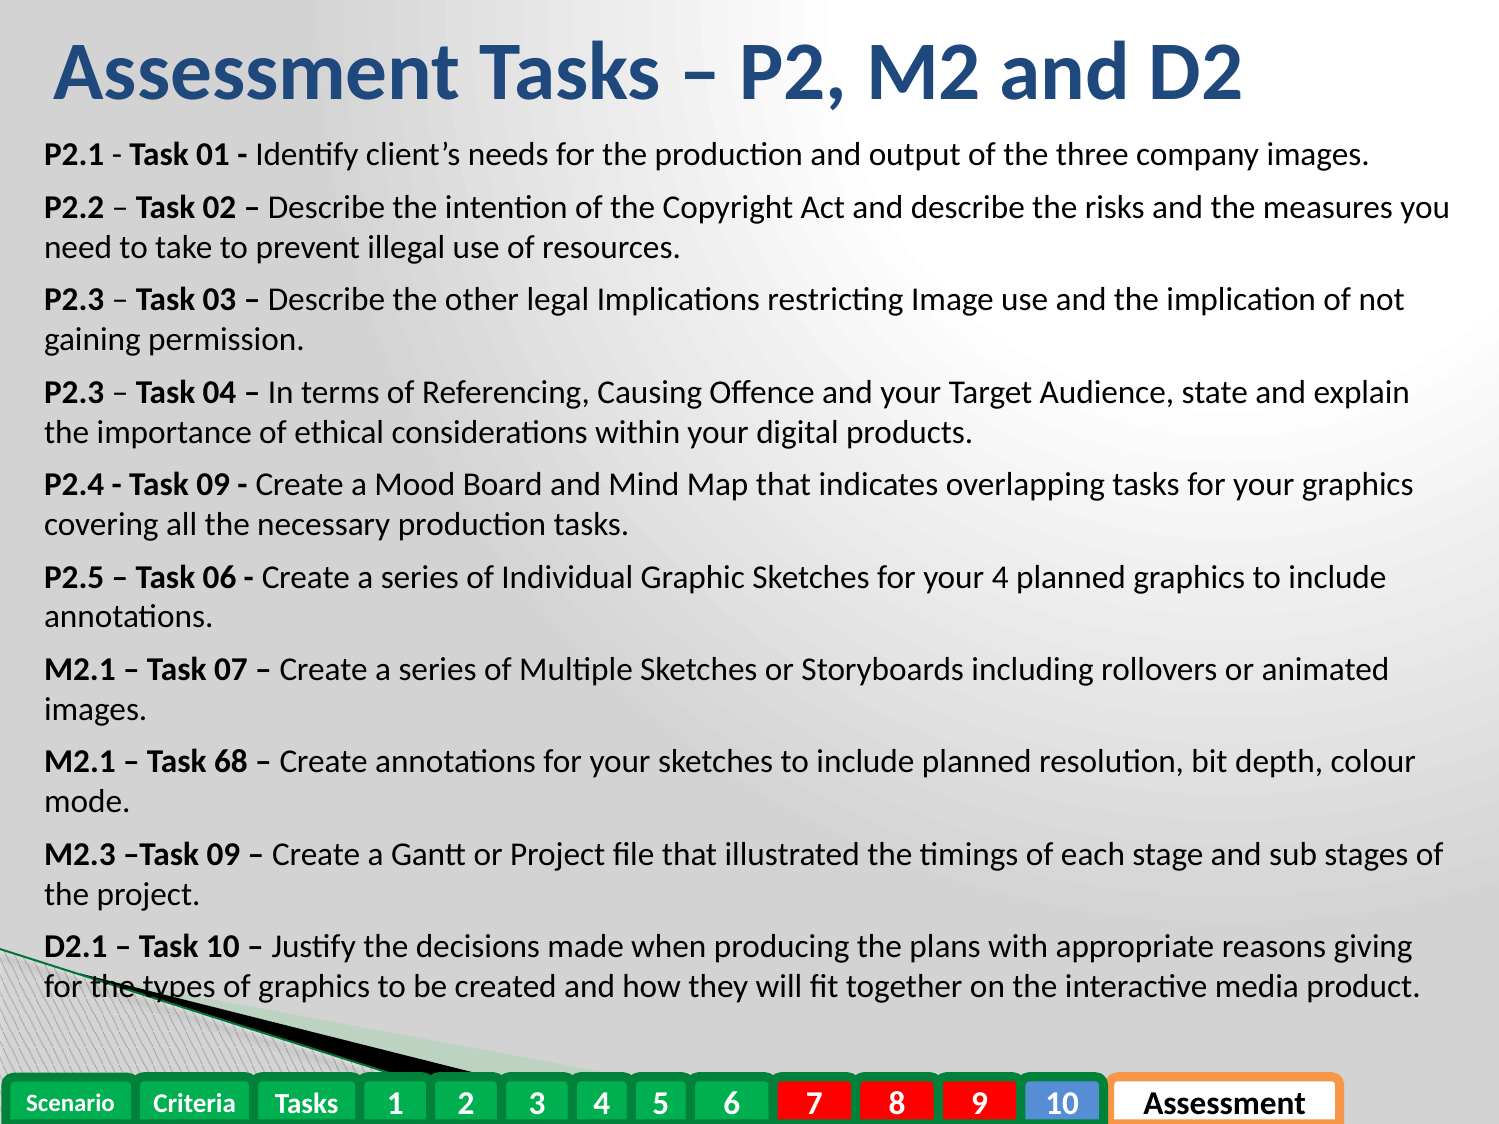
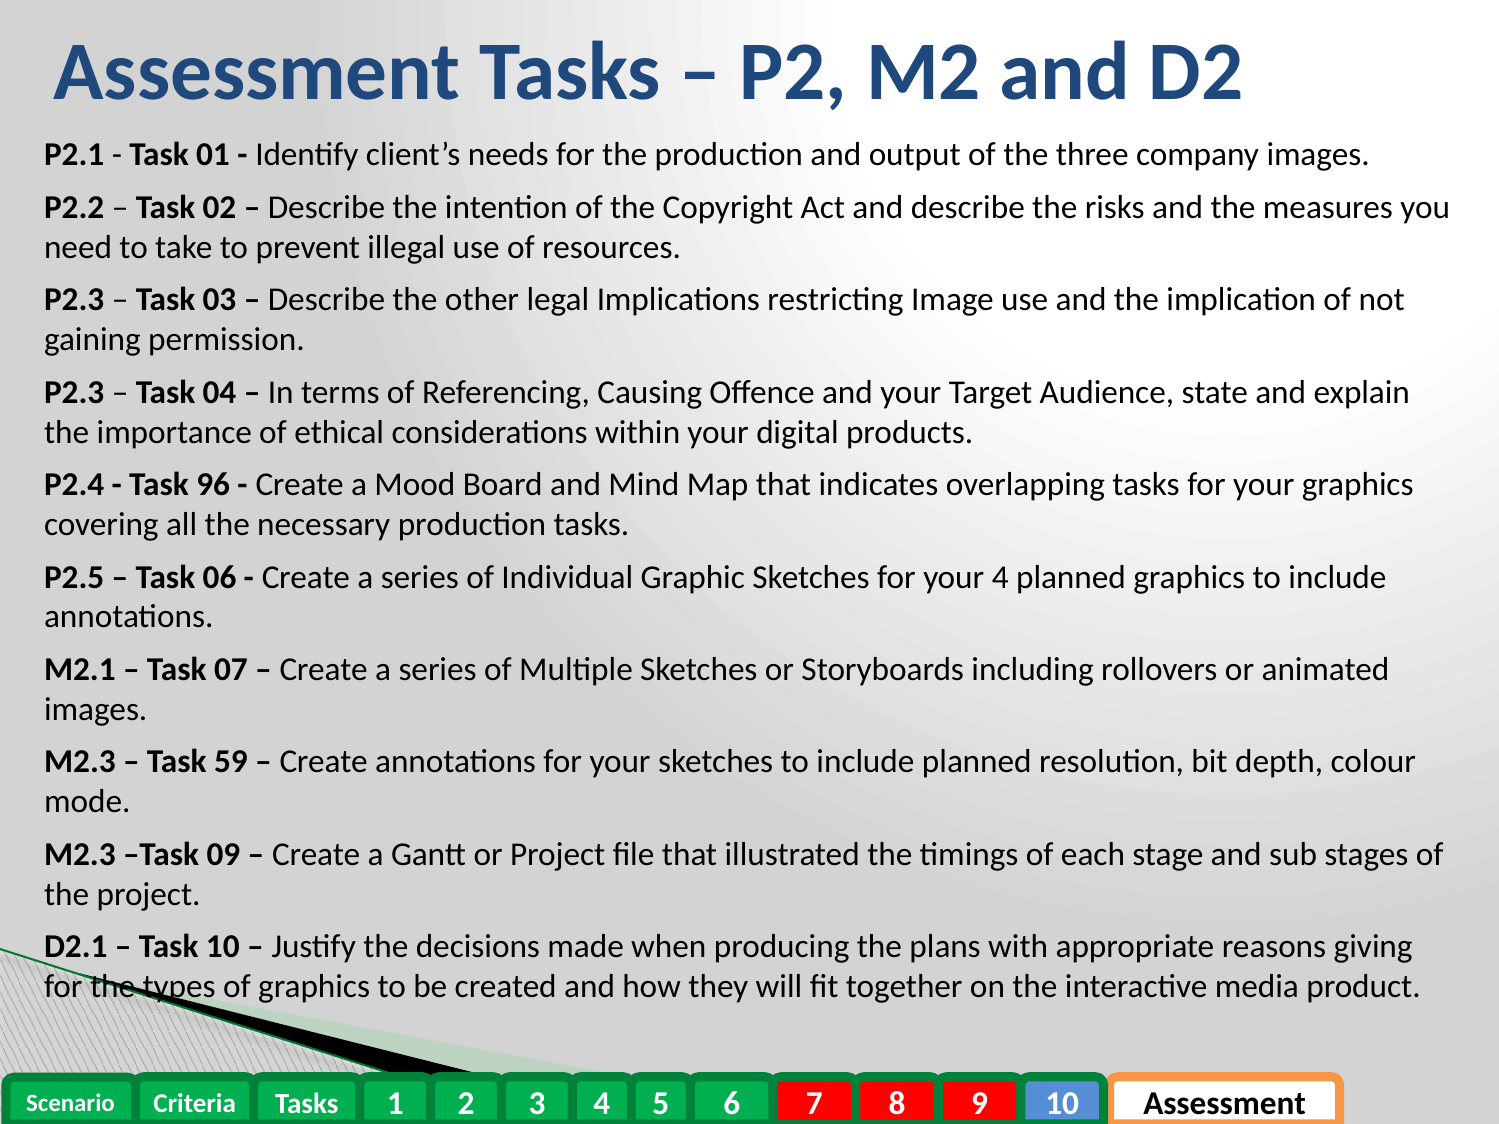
09 at (213, 485): 09 -> 96
M2.1 at (80, 762): M2.1 -> M2.3
68: 68 -> 59
